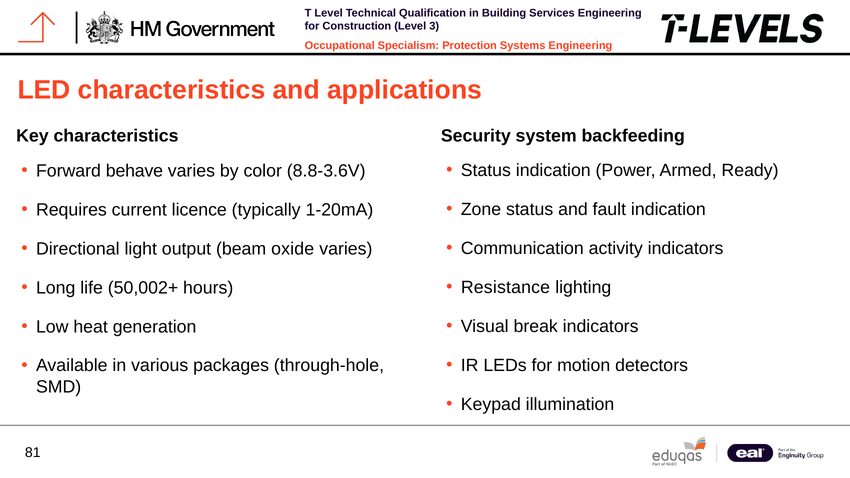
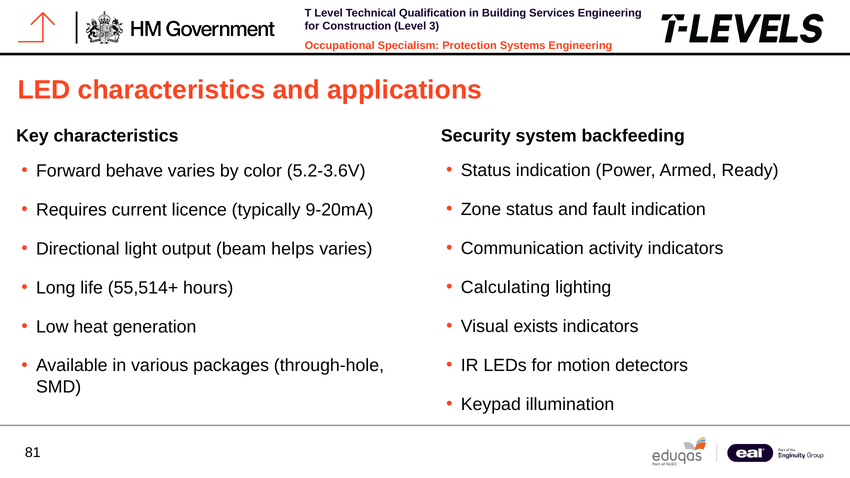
8.8-3.6V: 8.8-3.6V -> 5.2-3.6V
1-20mA: 1-20mA -> 9-20mA
oxide: oxide -> helps
Resistance: Resistance -> Calculating
50,002+: 50,002+ -> 55,514+
break: break -> exists
